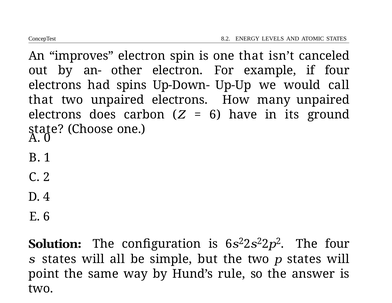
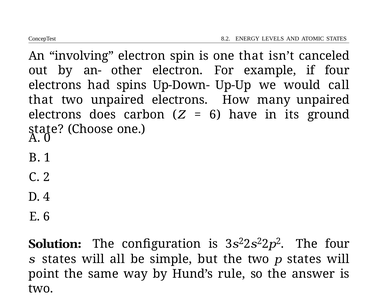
improves: improves -> involving
is 6: 6 -> 3
